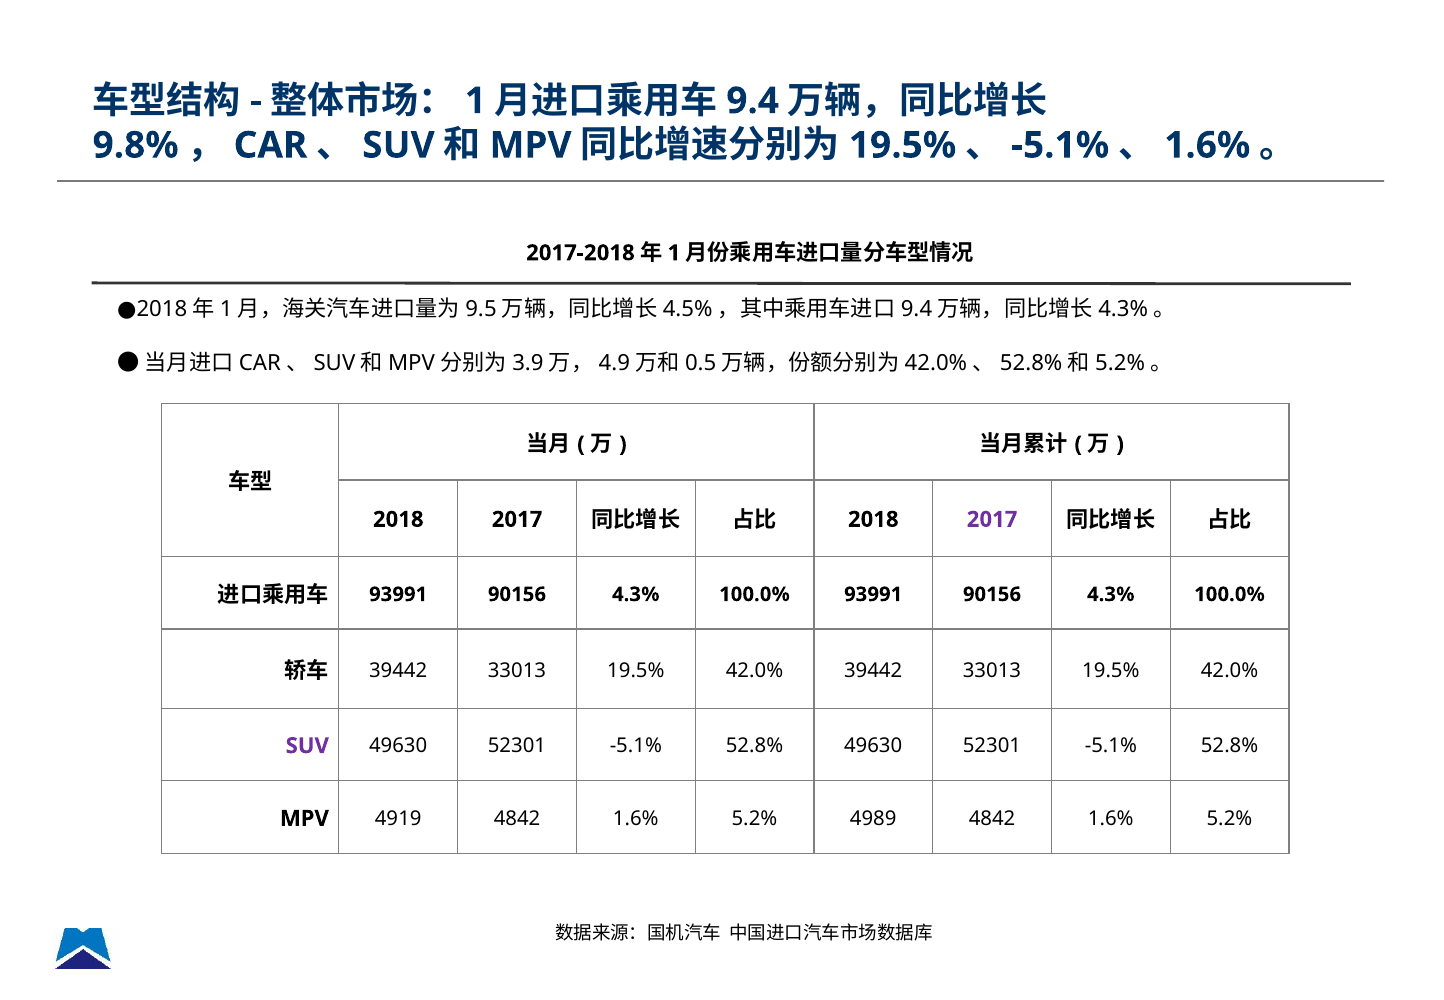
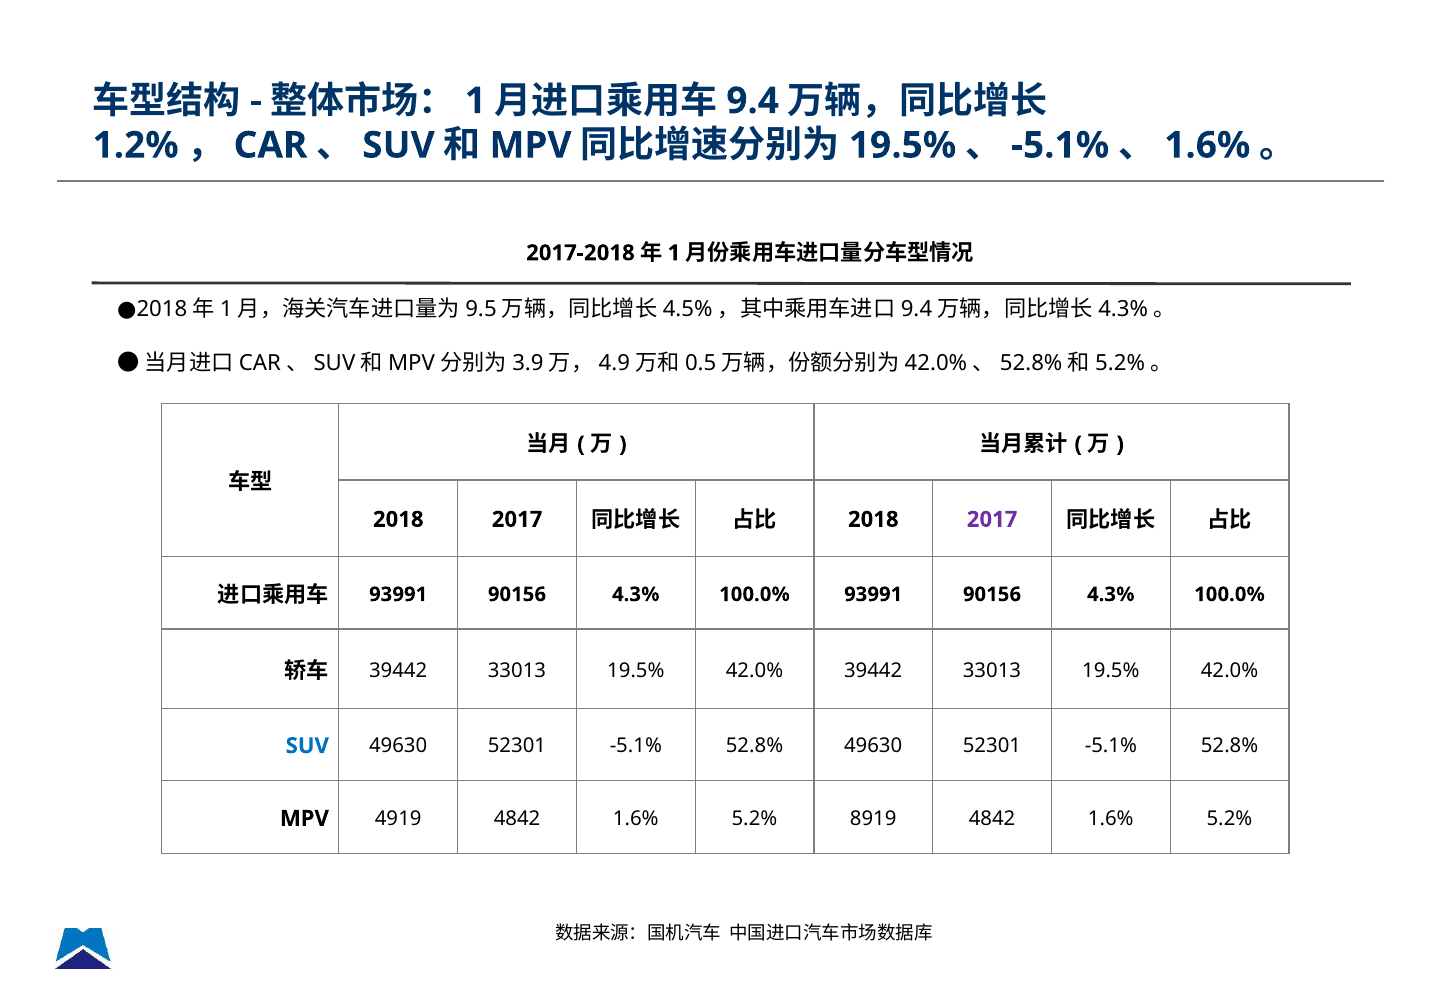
9.8%: 9.8% -> 1.2%
SUV at (307, 746) colour: purple -> blue
4989: 4989 -> 8919
